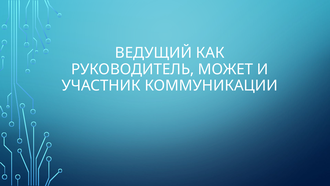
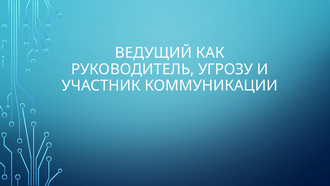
МОЖЕТ: МОЖЕТ -> УГРОЗУ
